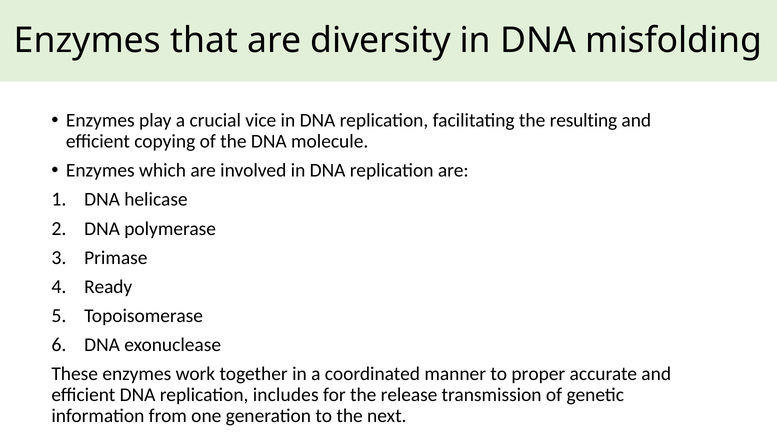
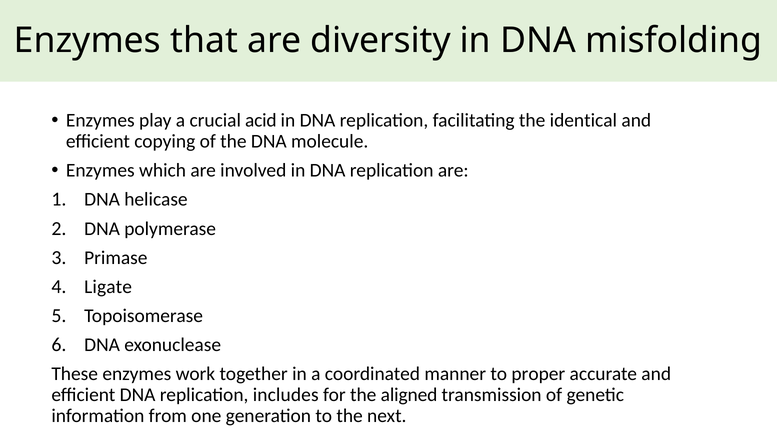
vice: vice -> acid
resulting: resulting -> identical
Ready: Ready -> Ligate
release: release -> aligned
